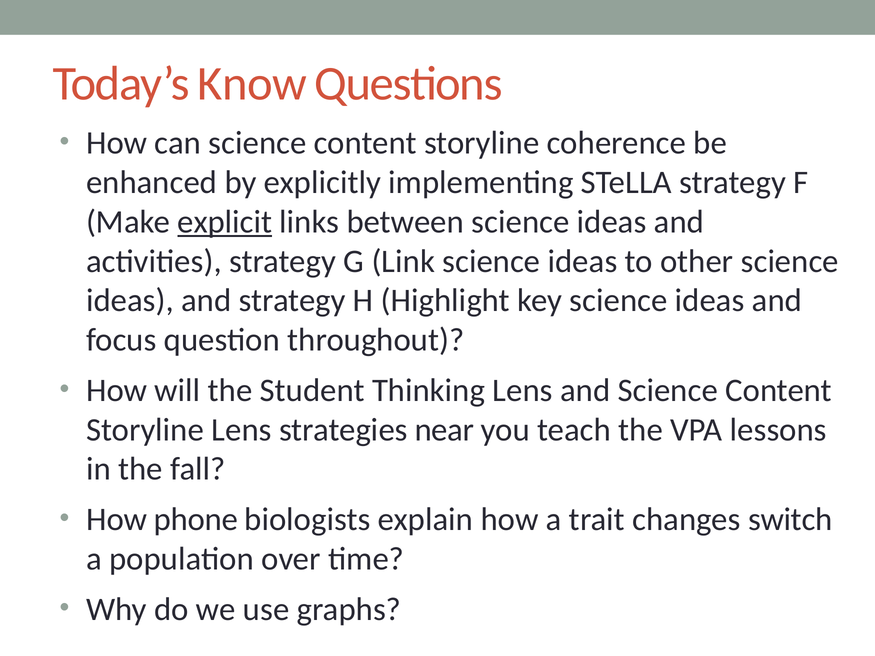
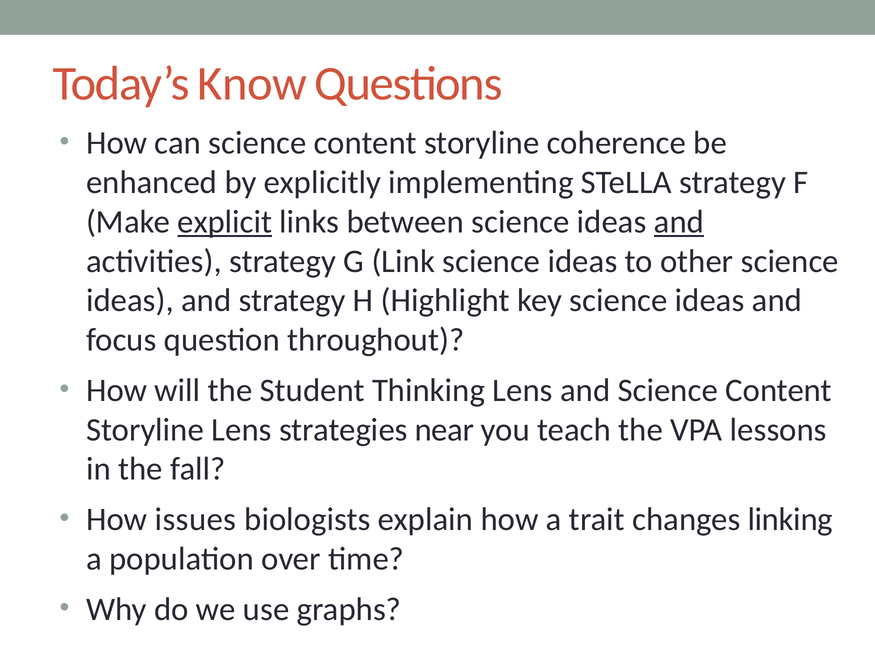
and at (679, 222) underline: none -> present
phone: phone -> issues
switch: switch -> linking
